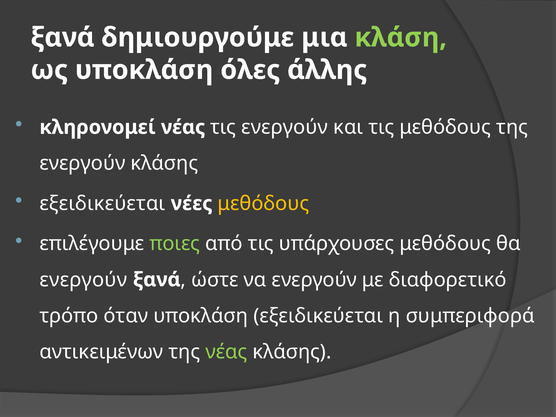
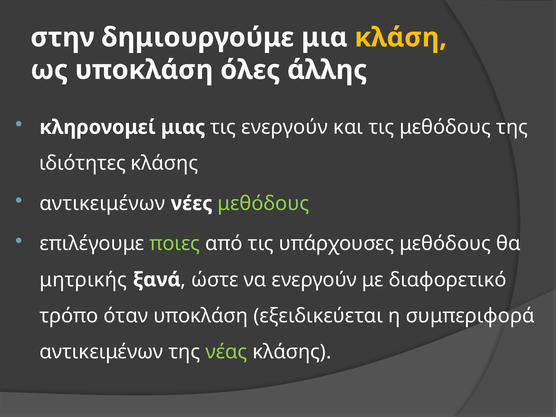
ξανά at (63, 38): ξανά -> στην
κλάση colour: light green -> yellow
κληρονομεί νέας: νέας -> μιας
ενεργούν at (82, 163): ενεργούν -> ιδιότητες
εξειδικεύεται at (102, 203): εξειδικεύεται -> αντικειμένων
μεθόδους at (263, 203) colour: yellow -> light green
ενεργούν at (83, 280): ενεργούν -> μητρικής
